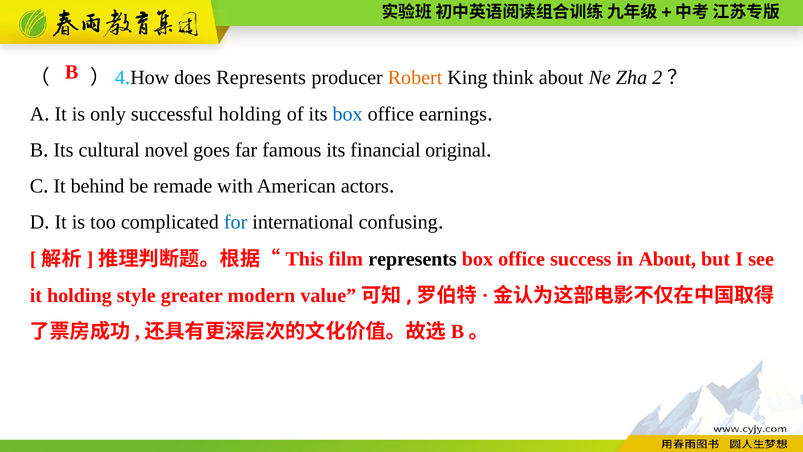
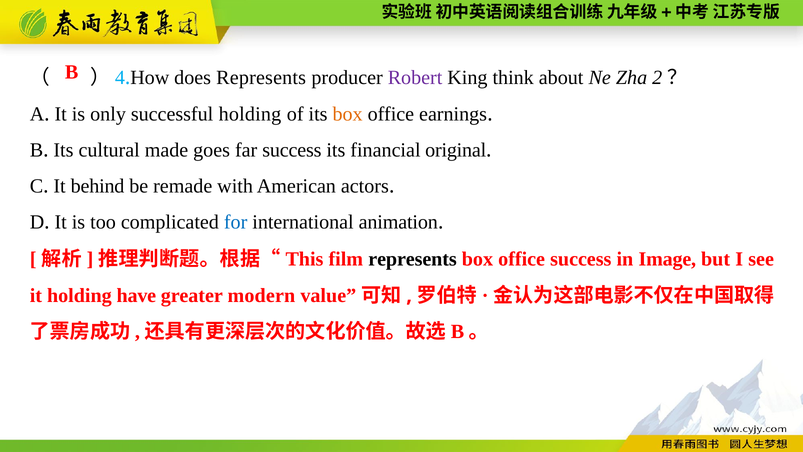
Robert colour: orange -> purple
box at (348, 114) colour: blue -> orange
novel: novel -> made
far famous: famous -> success
confusing: confusing -> animation
in About: About -> Image
style: style -> have
